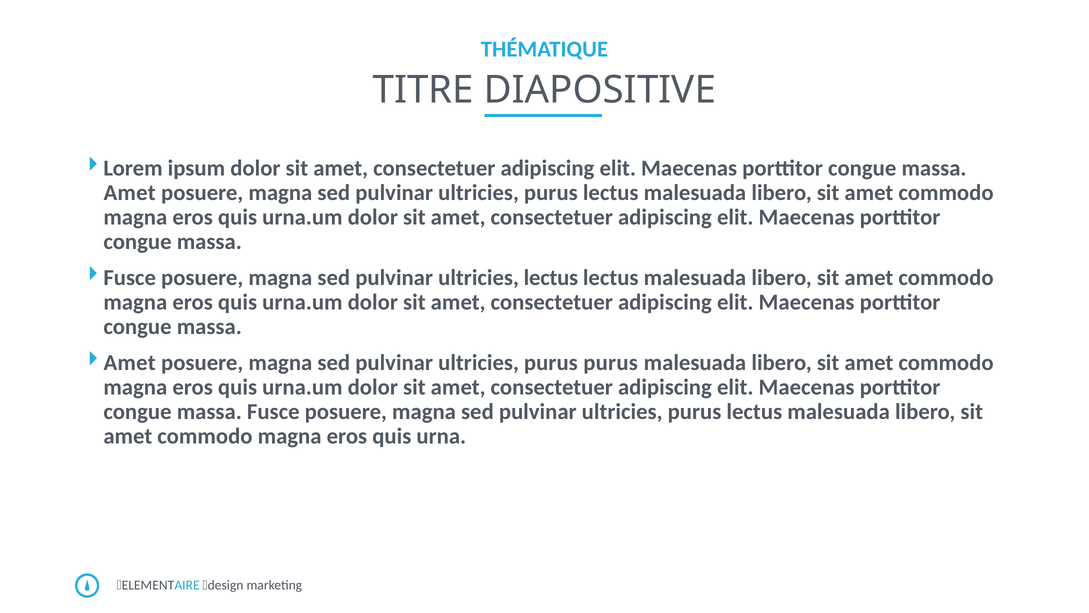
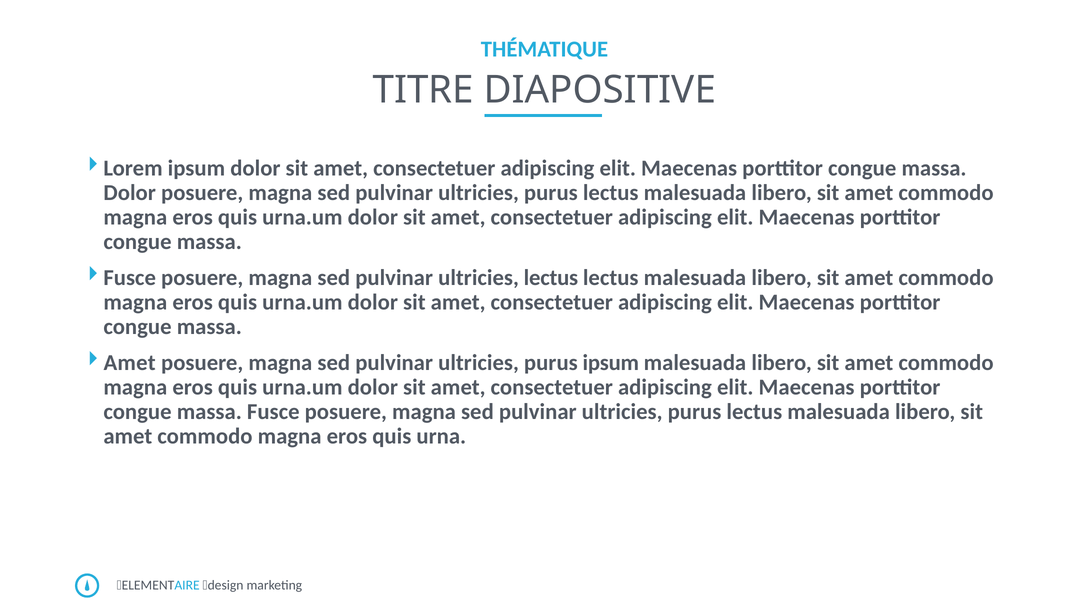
Amet at (130, 193): Amet -> Dolor
purus purus: purus -> ipsum
